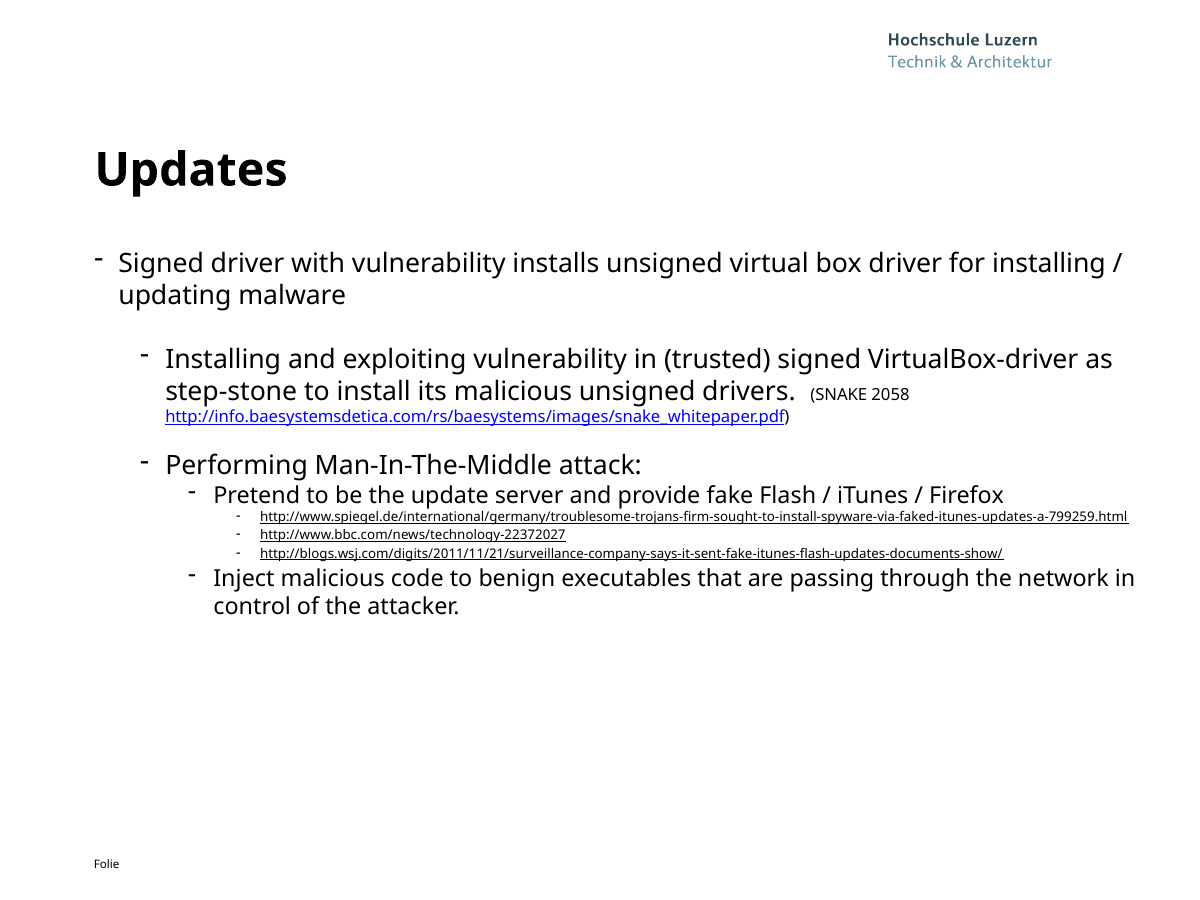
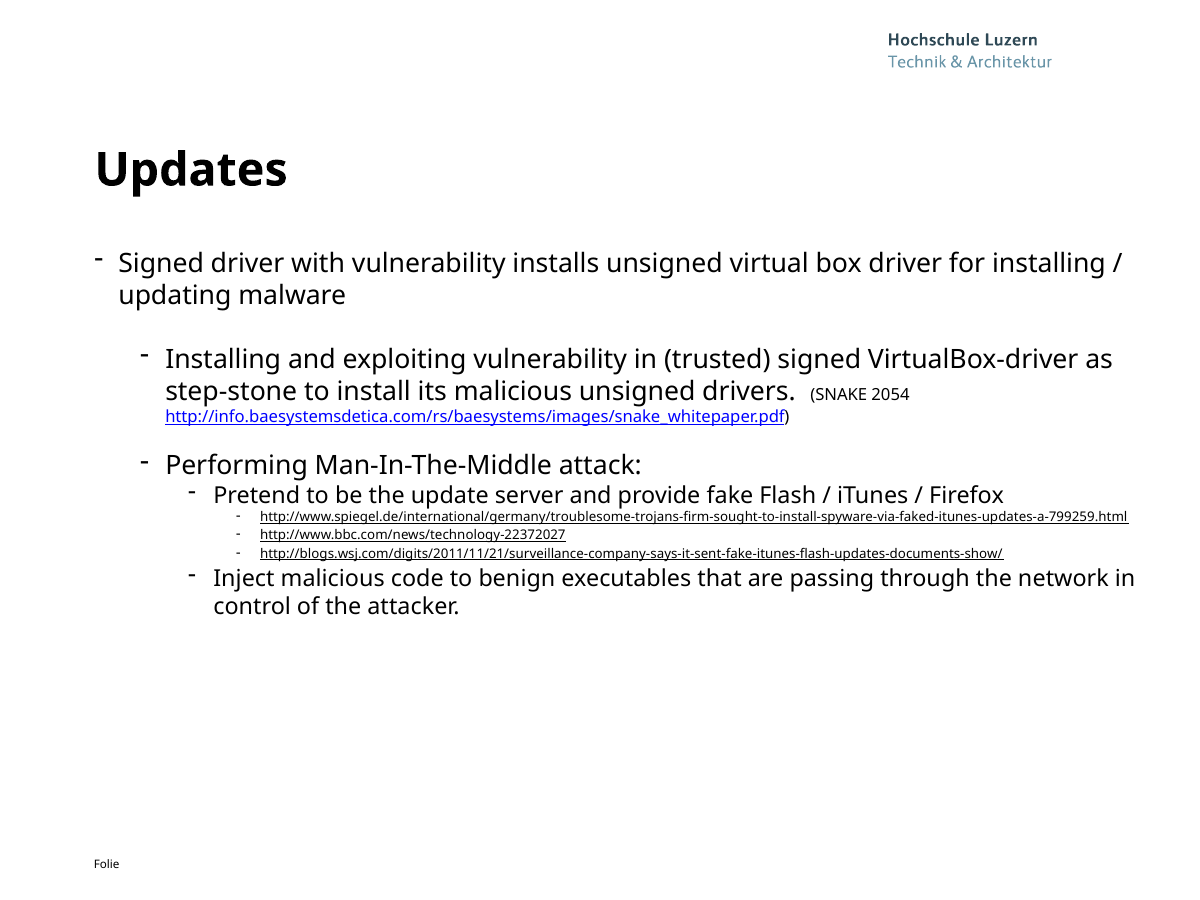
2058: 2058 -> 2054
